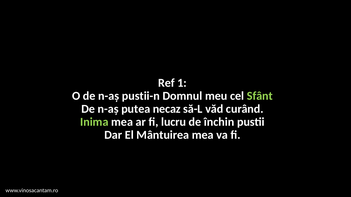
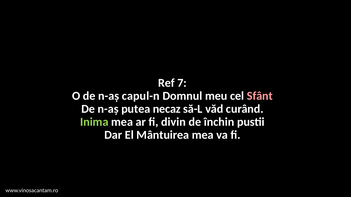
1: 1 -> 7
pustii-n: pustii-n -> capul-n
Sfânt colour: light green -> pink
lucru: lucru -> divin
